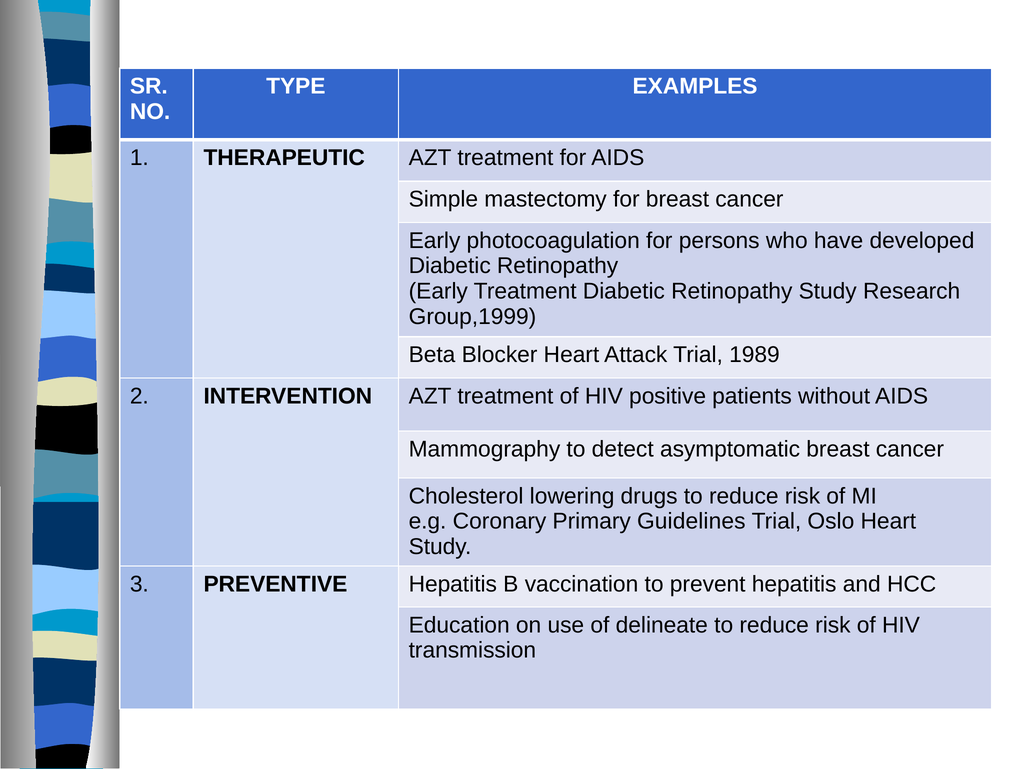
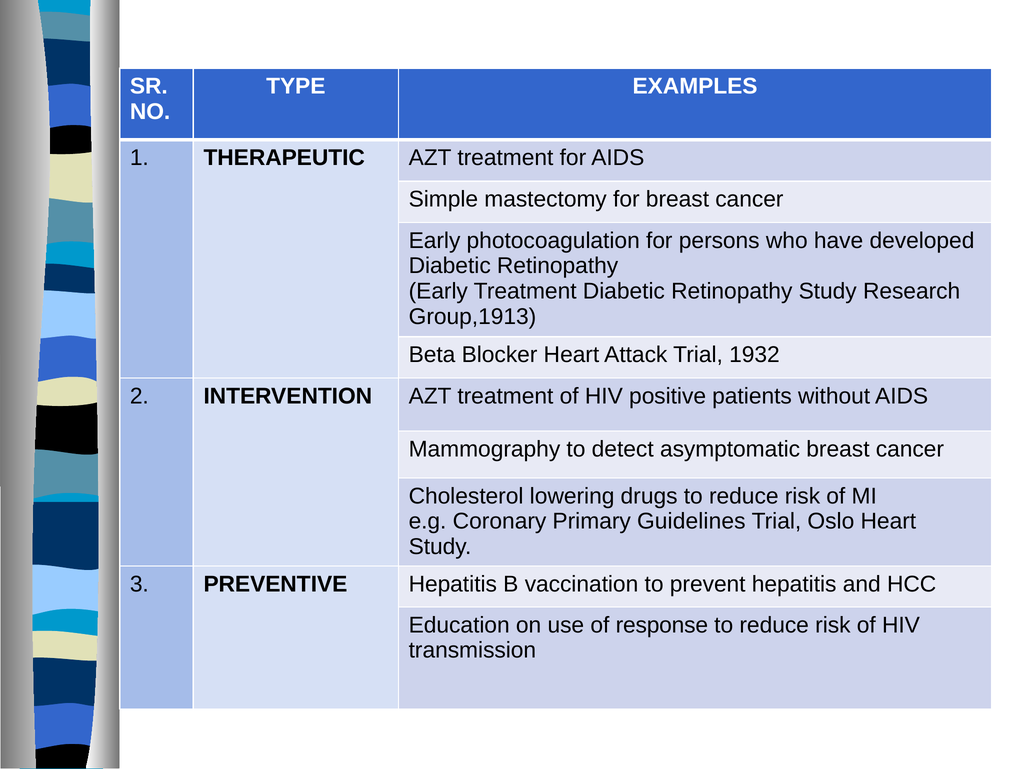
Group,1999: Group,1999 -> Group,1913
1989: 1989 -> 1932
delineate: delineate -> response
